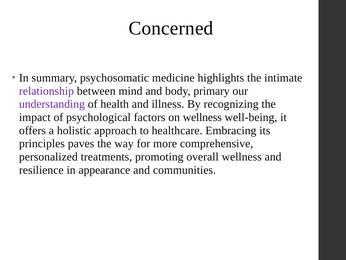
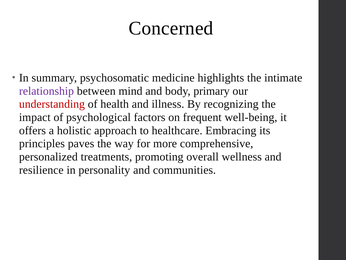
understanding colour: purple -> red
on wellness: wellness -> frequent
appearance: appearance -> personality
